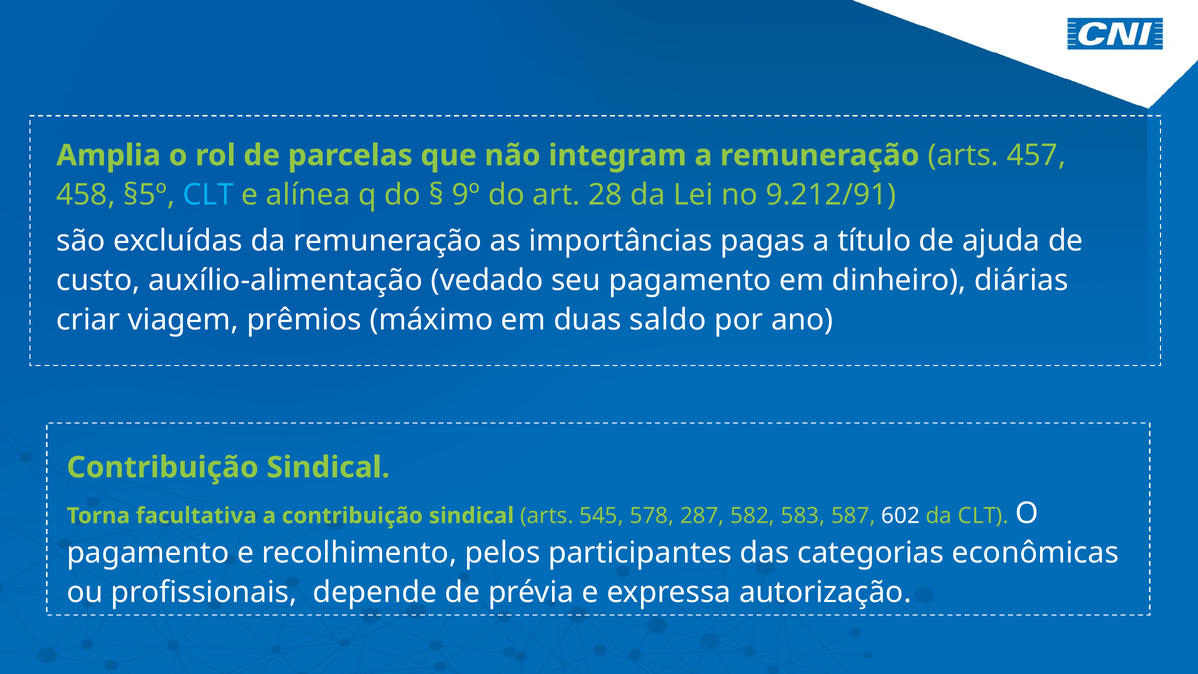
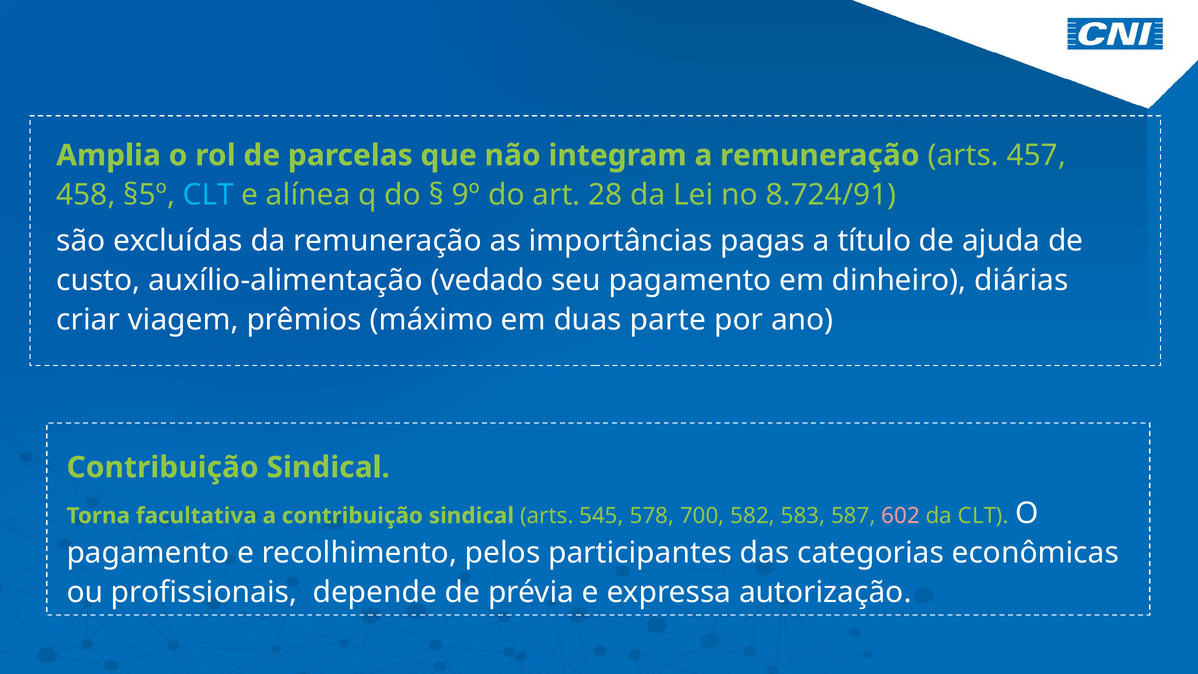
9.212/91: 9.212/91 -> 8.724/91
saldo: saldo -> parte
287: 287 -> 700
602 colour: white -> pink
